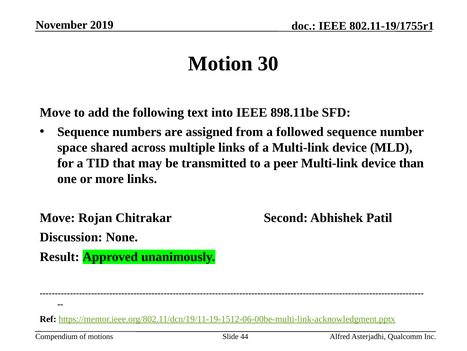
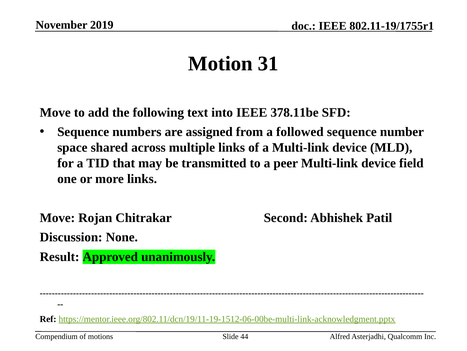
30: 30 -> 31
898.11be: 898.11be -> 378.11be
than: than -> field
